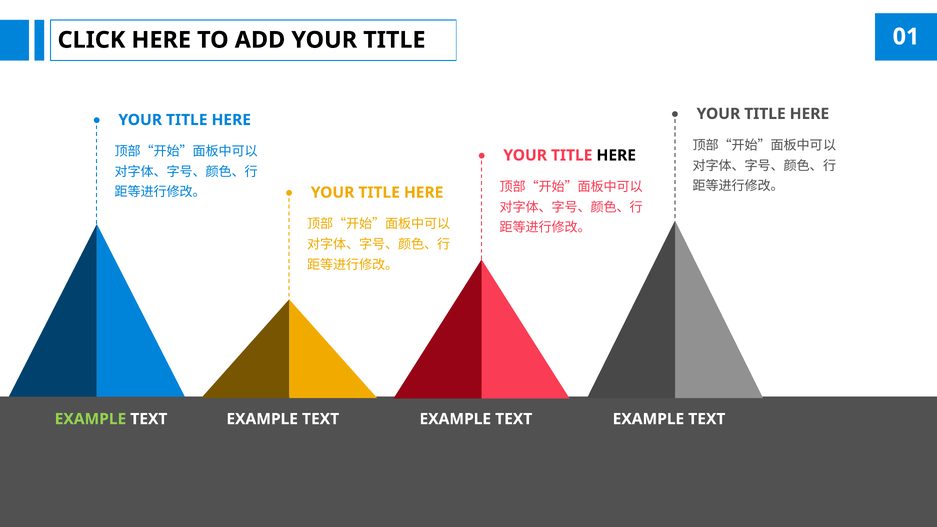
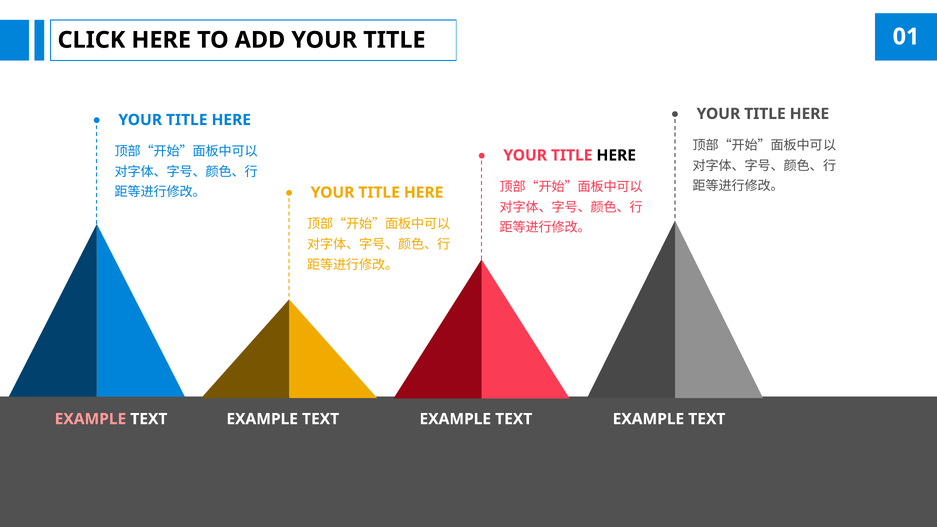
EXAMPLE at (90, 419) colour: light green -> pink
